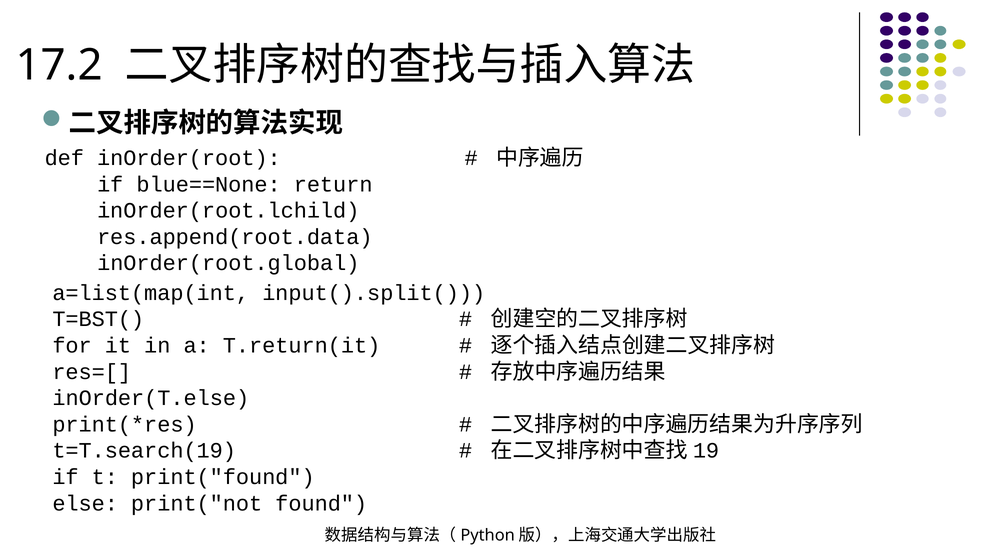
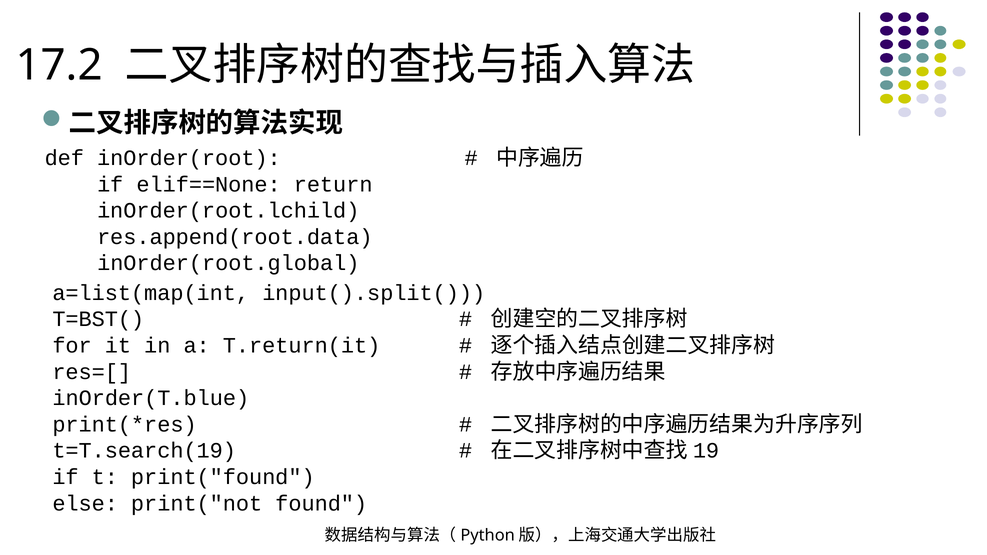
blue==None: blue==None -> elif==None
inOrder(T.else: inOrder(T.else -> inOrder(T.blue
